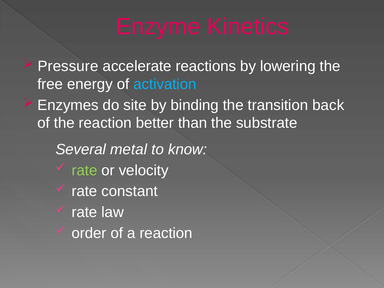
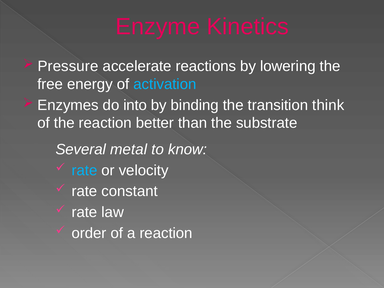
site: site -> into
back: back -> think
rate at (84, 170) colour: light green -> light blue
